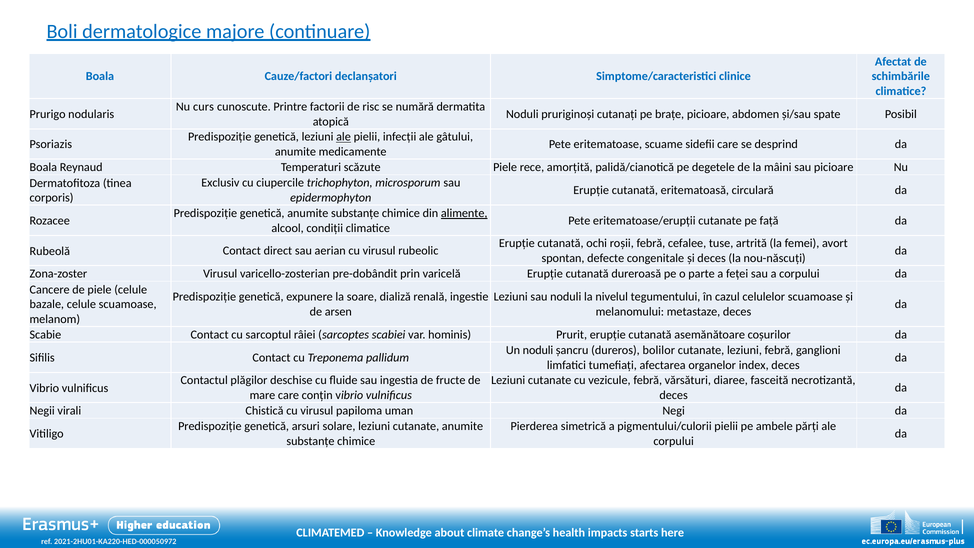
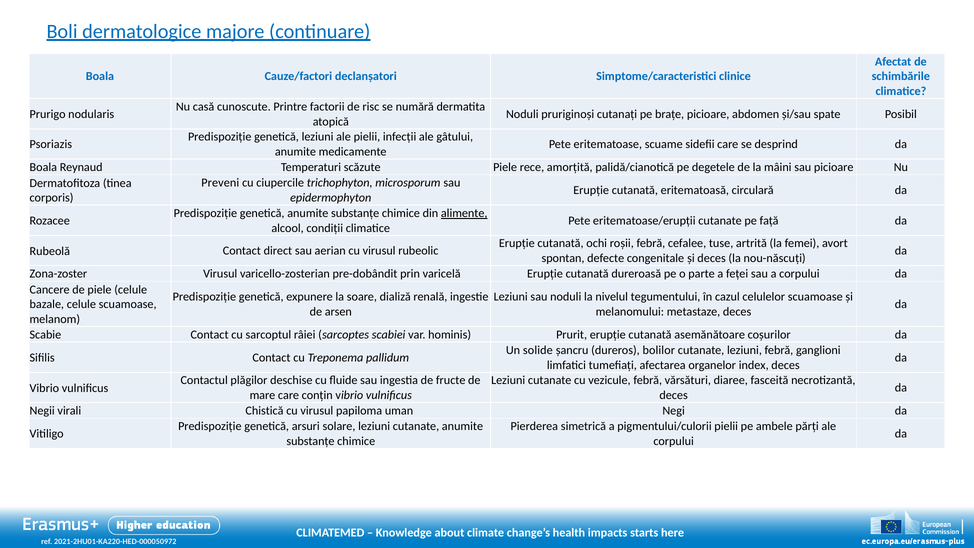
curs: curs -> casă
ale at (343, 137) underline: present -> none
Exclusiv: Exclusiv -> Preveni
Un noduli: noduli -> solide
